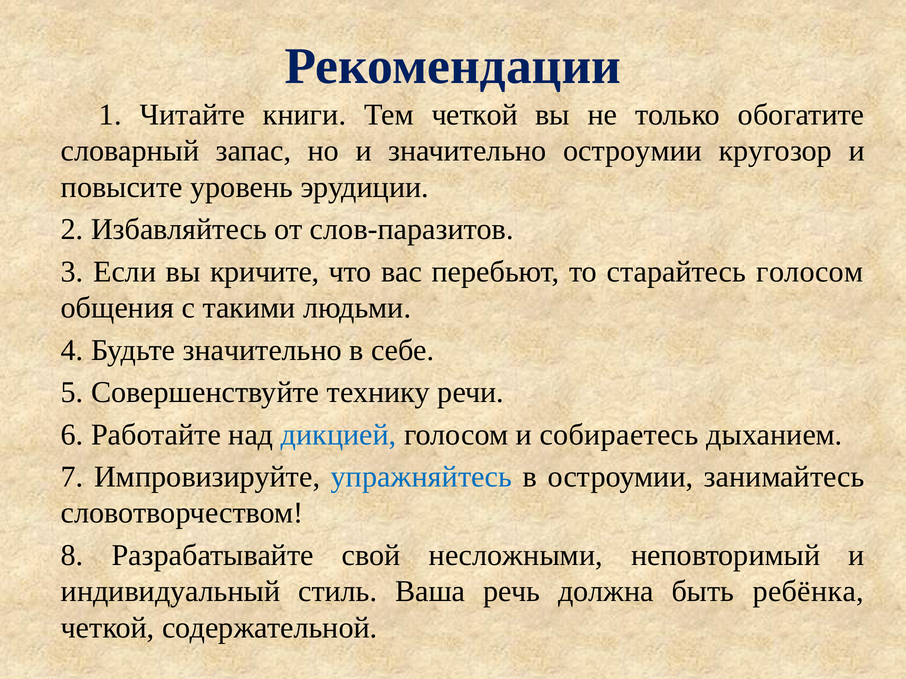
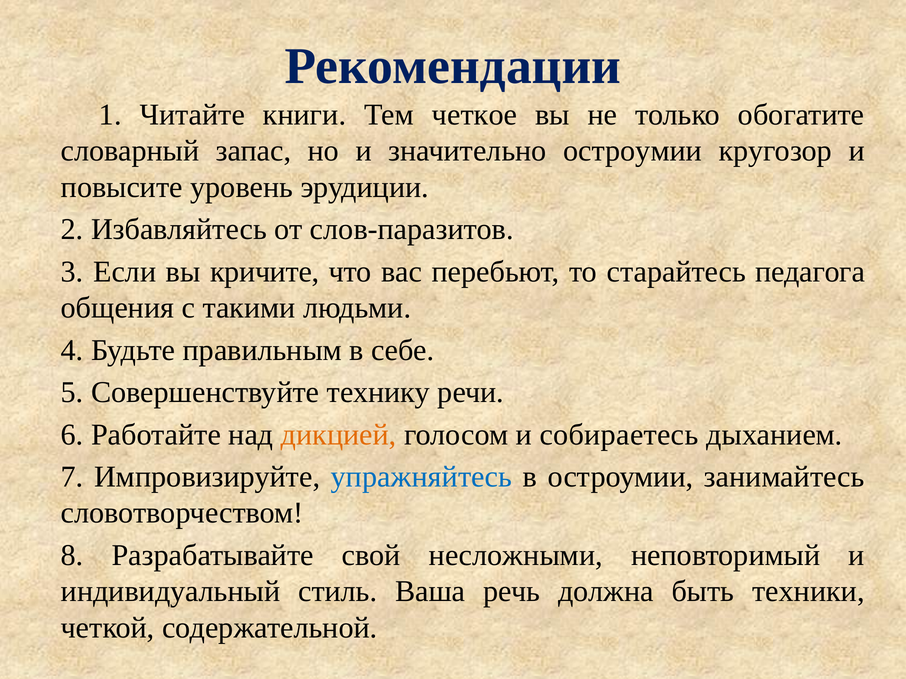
Тем четкой: четкой -> четкое
старайтесь голосом: голосом -> педагога
Будьте значительно: значительно -> правильным
дикцией colour: blue -> orange
ребёнка: ребёнка -> техники
